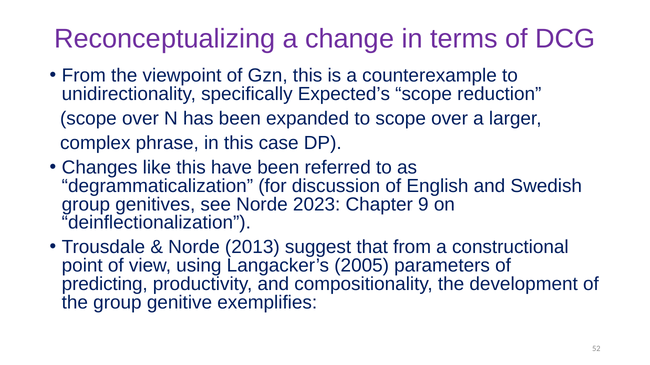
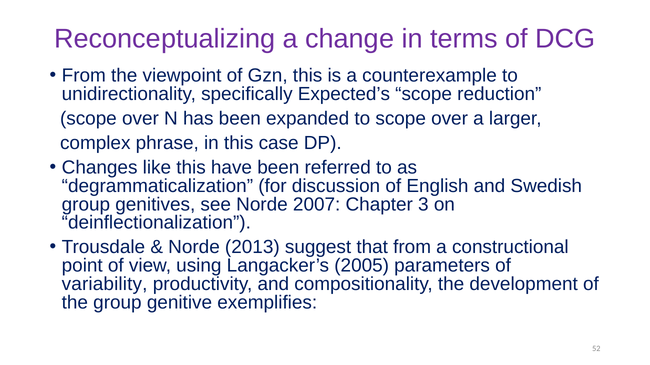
2023: 2023 -> 2007
9: 9 -> 3
predicting: predicting -> variability
